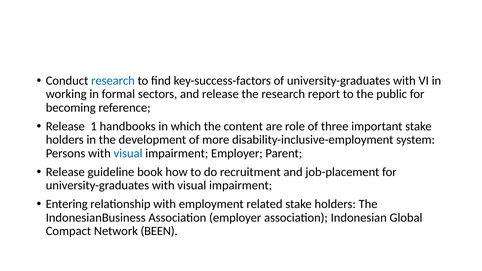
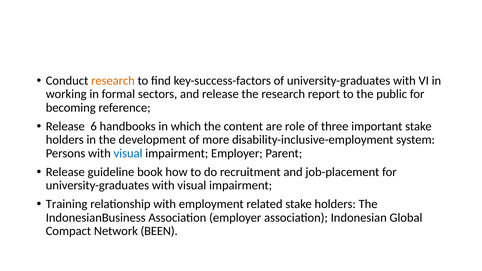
research at (113, 81) colour: blue -> orange
1: 1 -> 6
Entering: Entering -> Training
